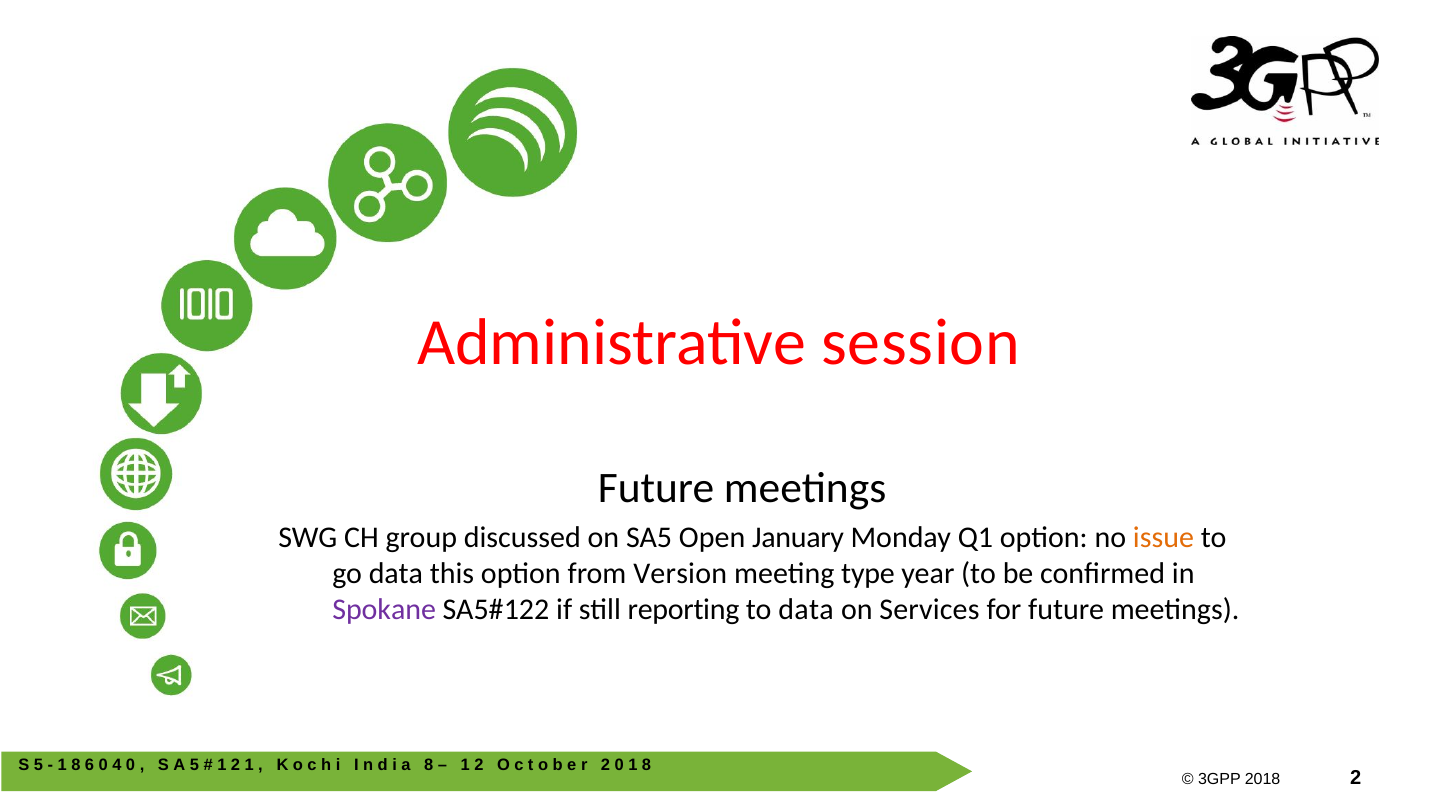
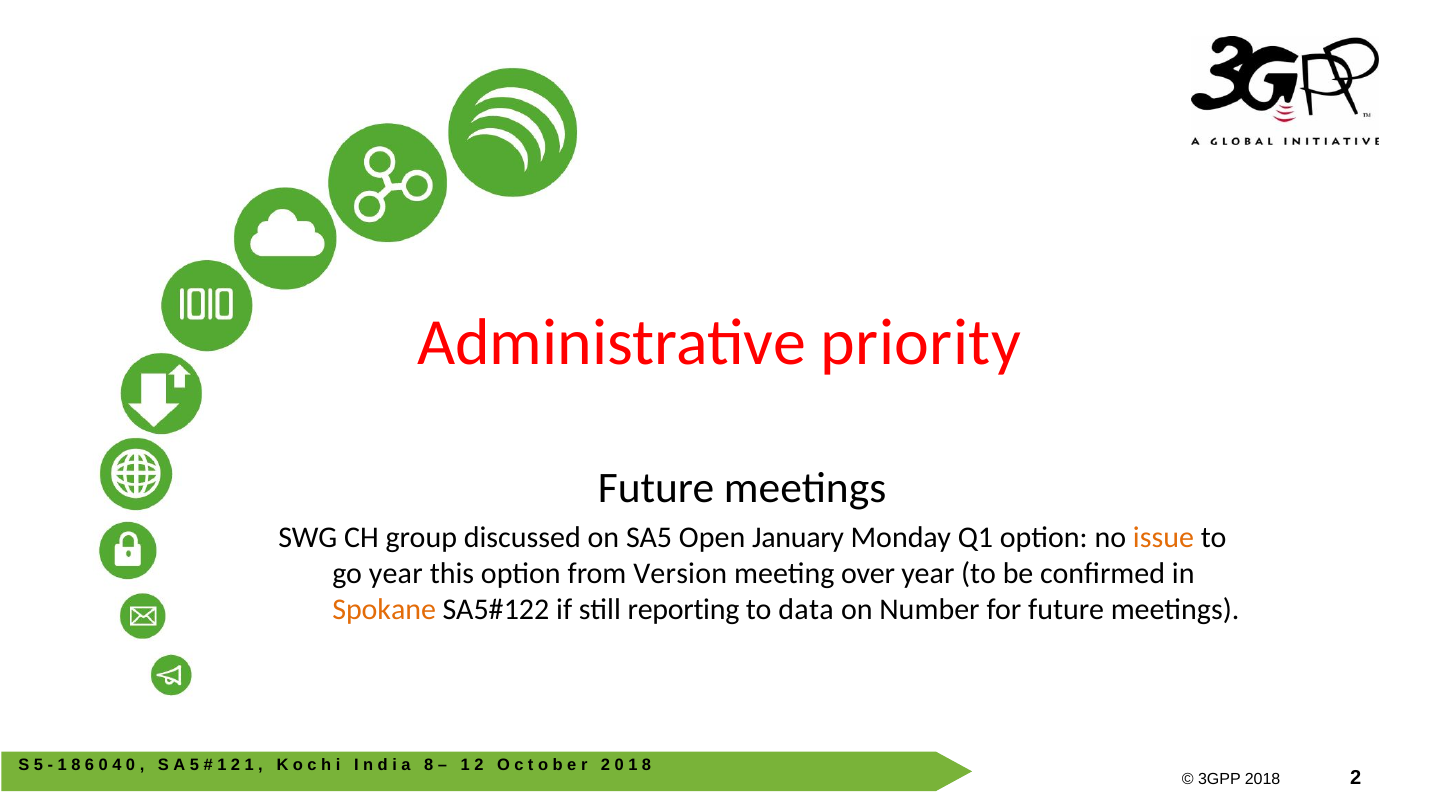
session: session -> priority
go data: data -> year
type: type -> over
Spokane colour: purple -> orange
Services: Services -> Number
